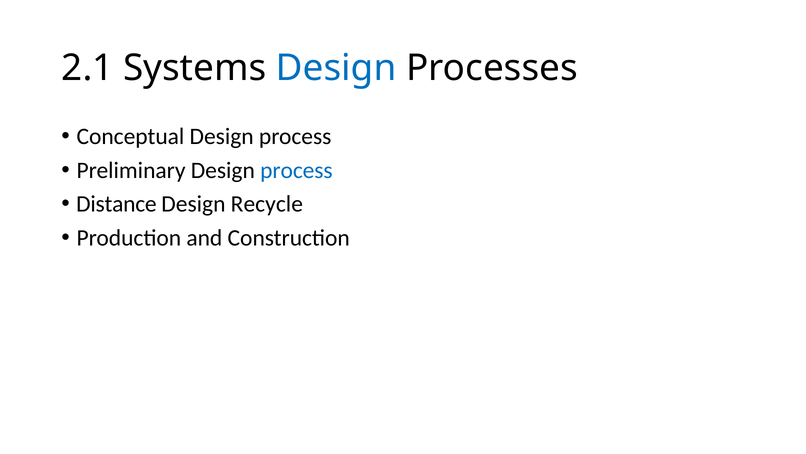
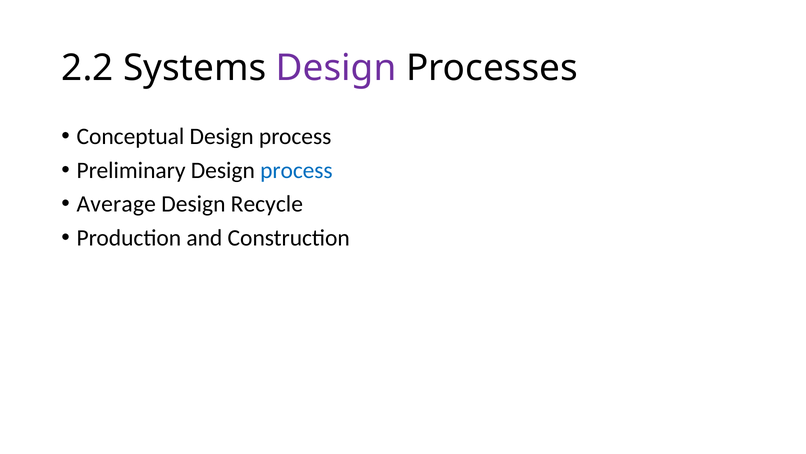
2.1: 2.1 -> 2.2
Design at (336, 68) colour: blue -> purple
Distance: Distance -> Average
